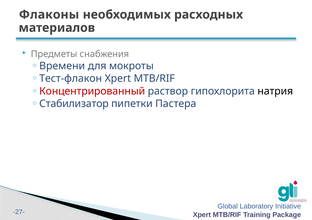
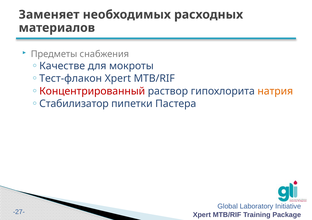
Флаконы: Флаконы -> Заменяет
Времени: Времени -> Качестве
натрия colour: black -> orange
